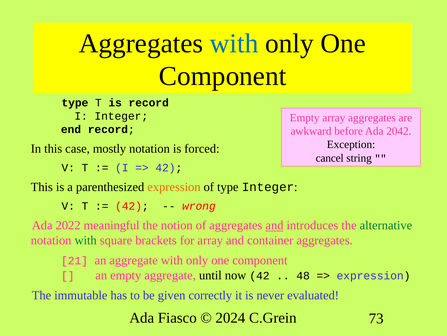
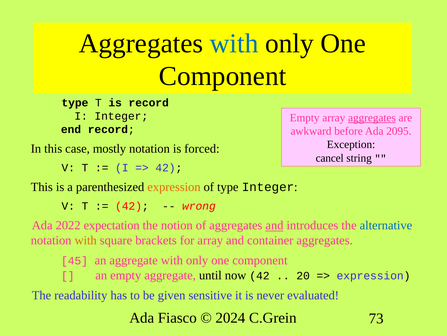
aggregates at (372, 117) underline: none -> present
2042: 2042 -> 2095
meaningful: meaningful -> expectation
alternative colour: green -> blue
with at (86, 240) colour: green -> orange
21: 21 -> 45
48: 48 -> 20
immutable: immutable -> readability
correctly: correctly -> sensitive
